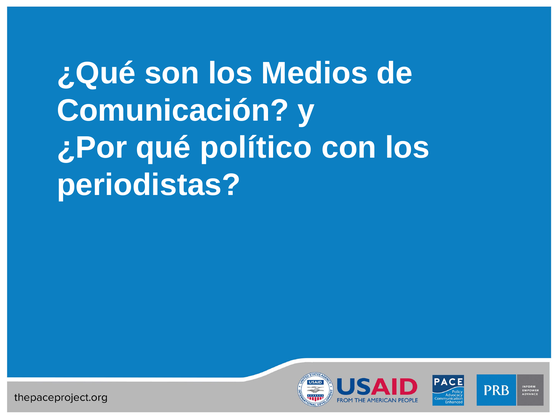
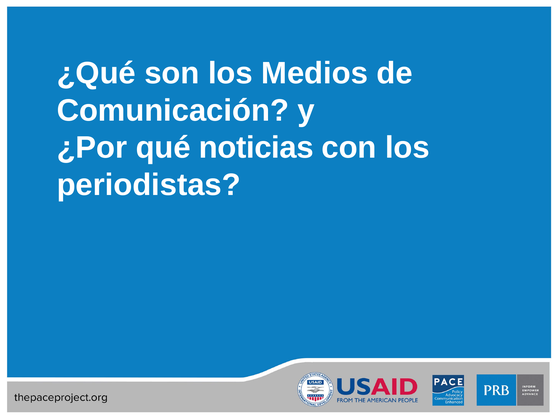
político: político -> noticias
